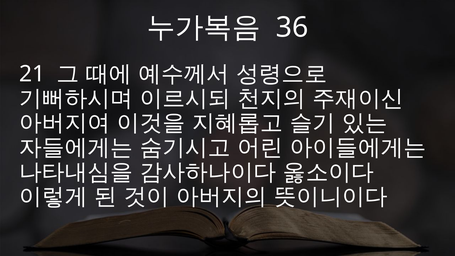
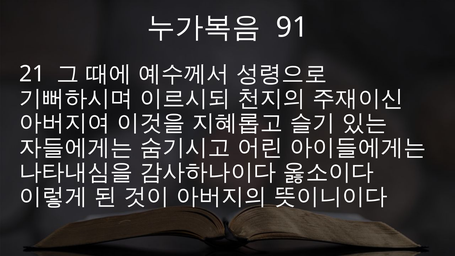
36: 36 -> 91
